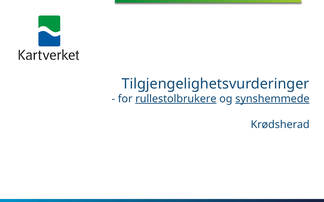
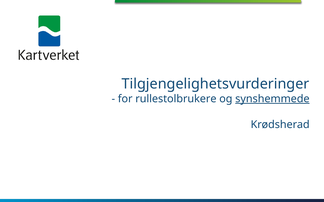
rullestolbrukere underline: present -> none
